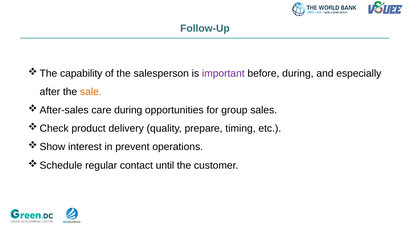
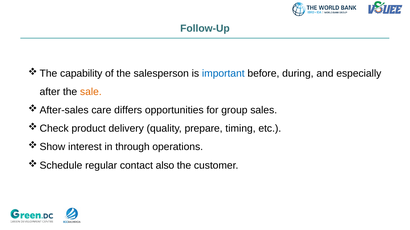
important colour: purple -> blue
care during: during -> differs
prevent: prevent -> through
until: until -> also
